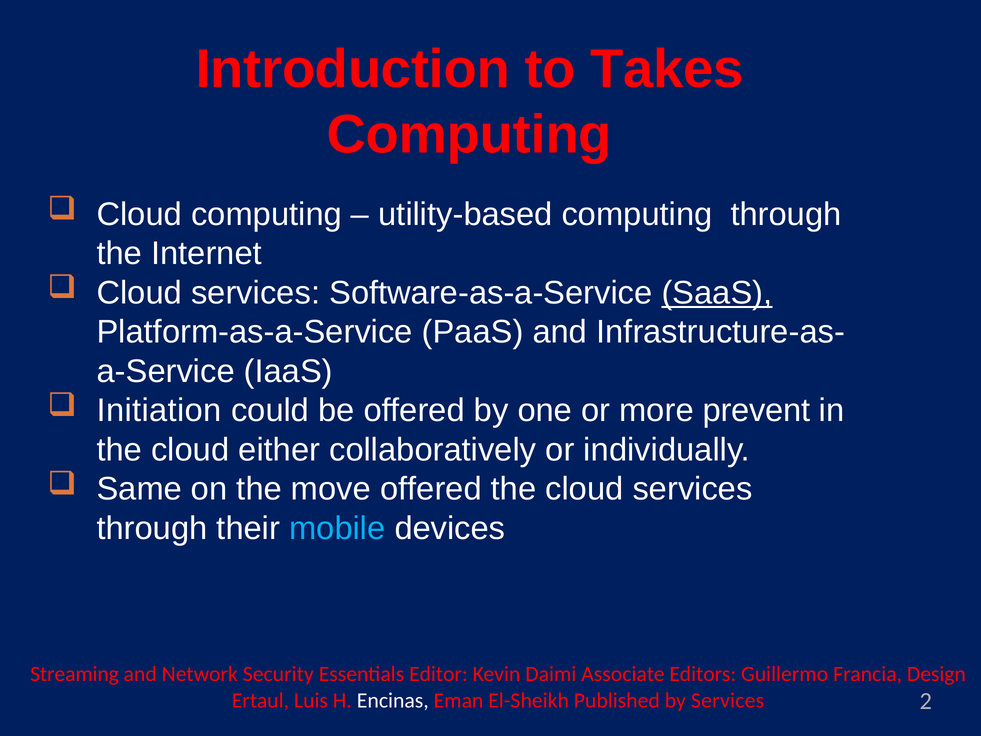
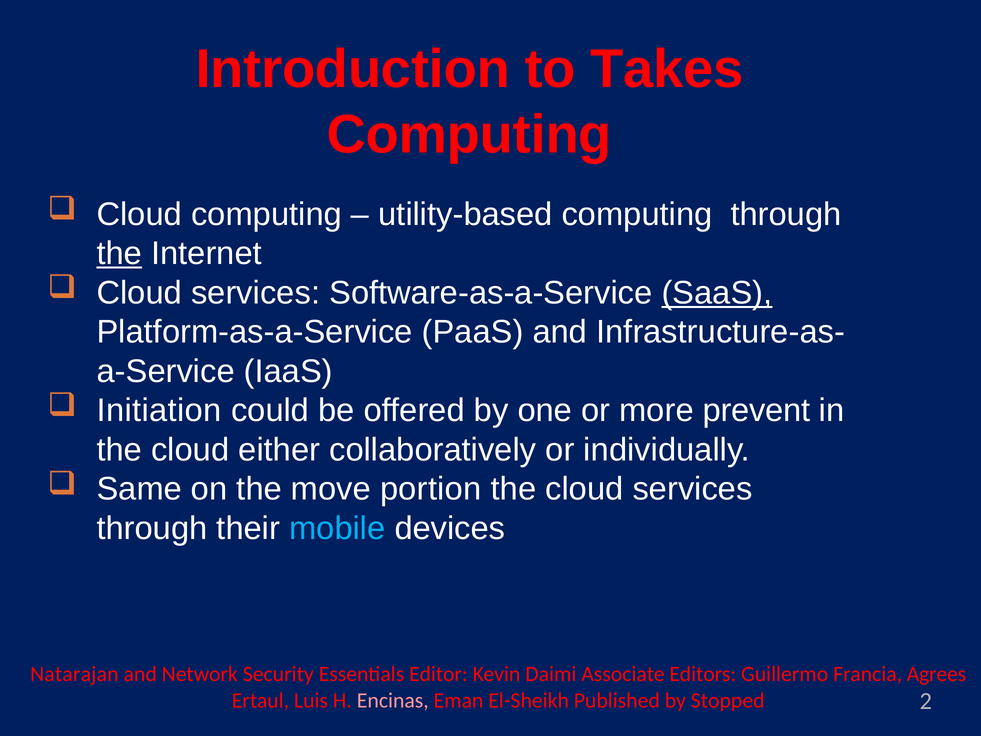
the at (119, 253) underline: none -> present
move offered: offered -> portion
Streaming: Streaming -> Natarajan
Design: Design -> Agrees
Encinas colour: white -> pink
by Services: Services -> Stopped
